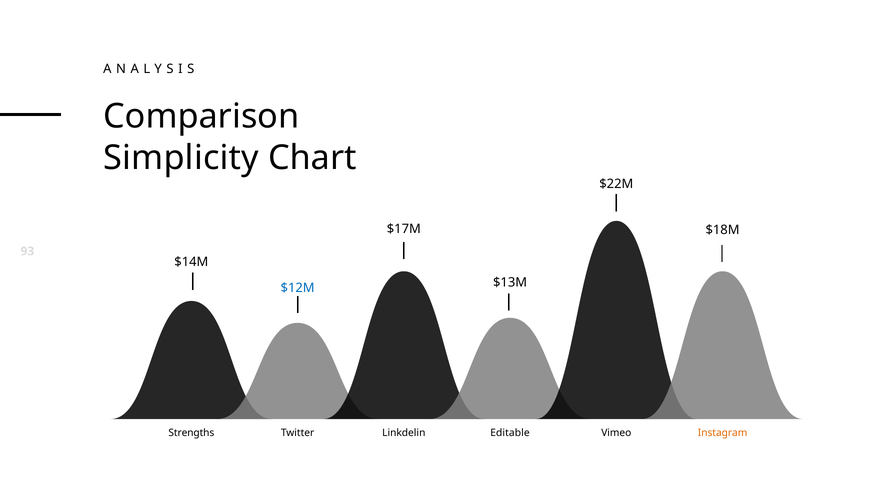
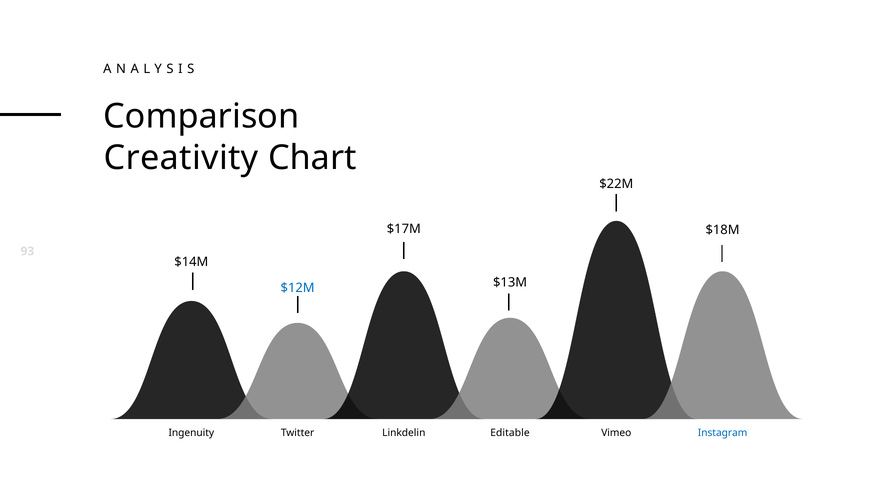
Simplicity: Simplicity -> Creativity
Strengths: Strengths -> Ingenuity
Instagram colour: orange -> blue
